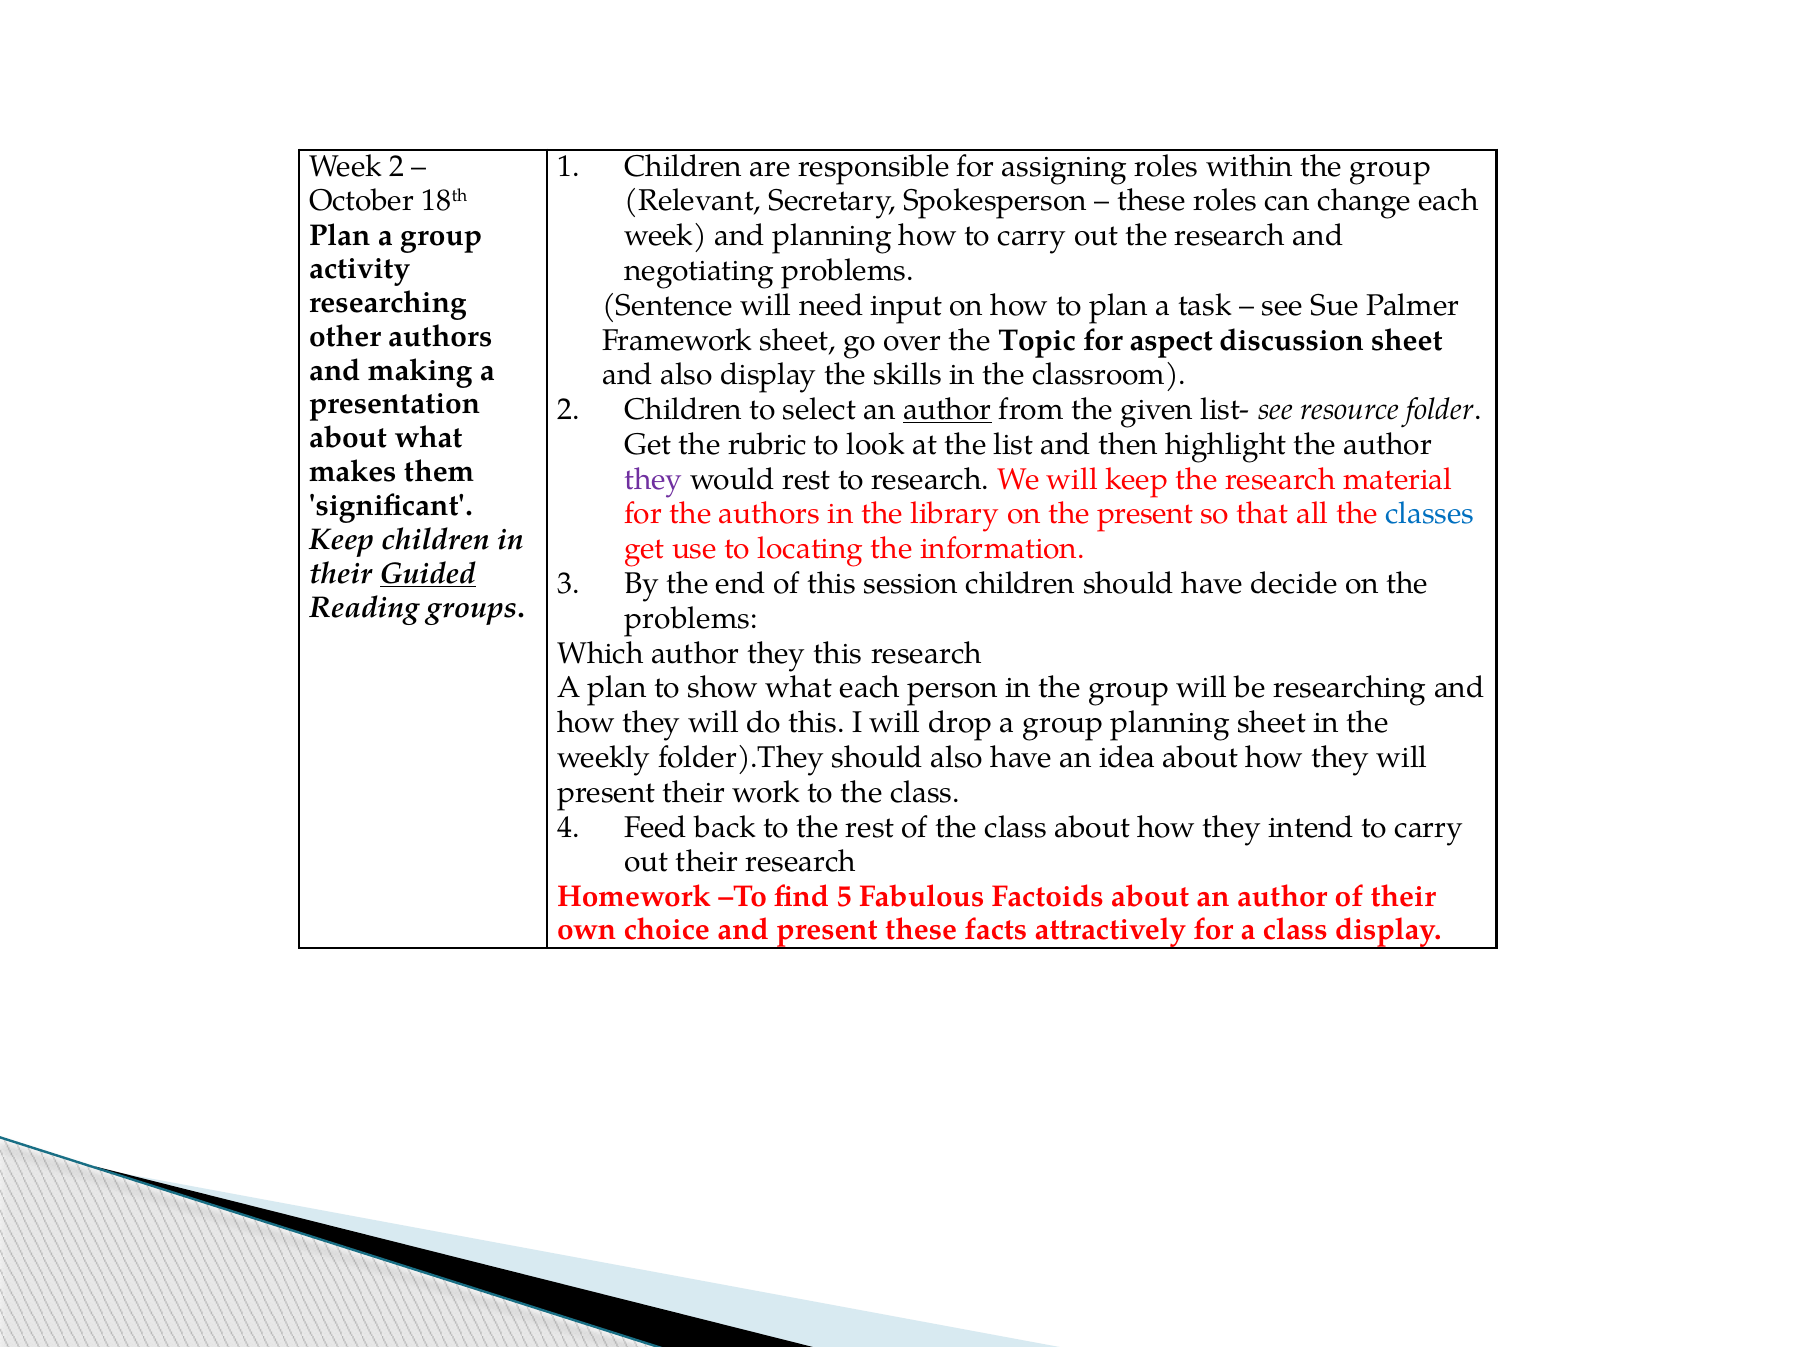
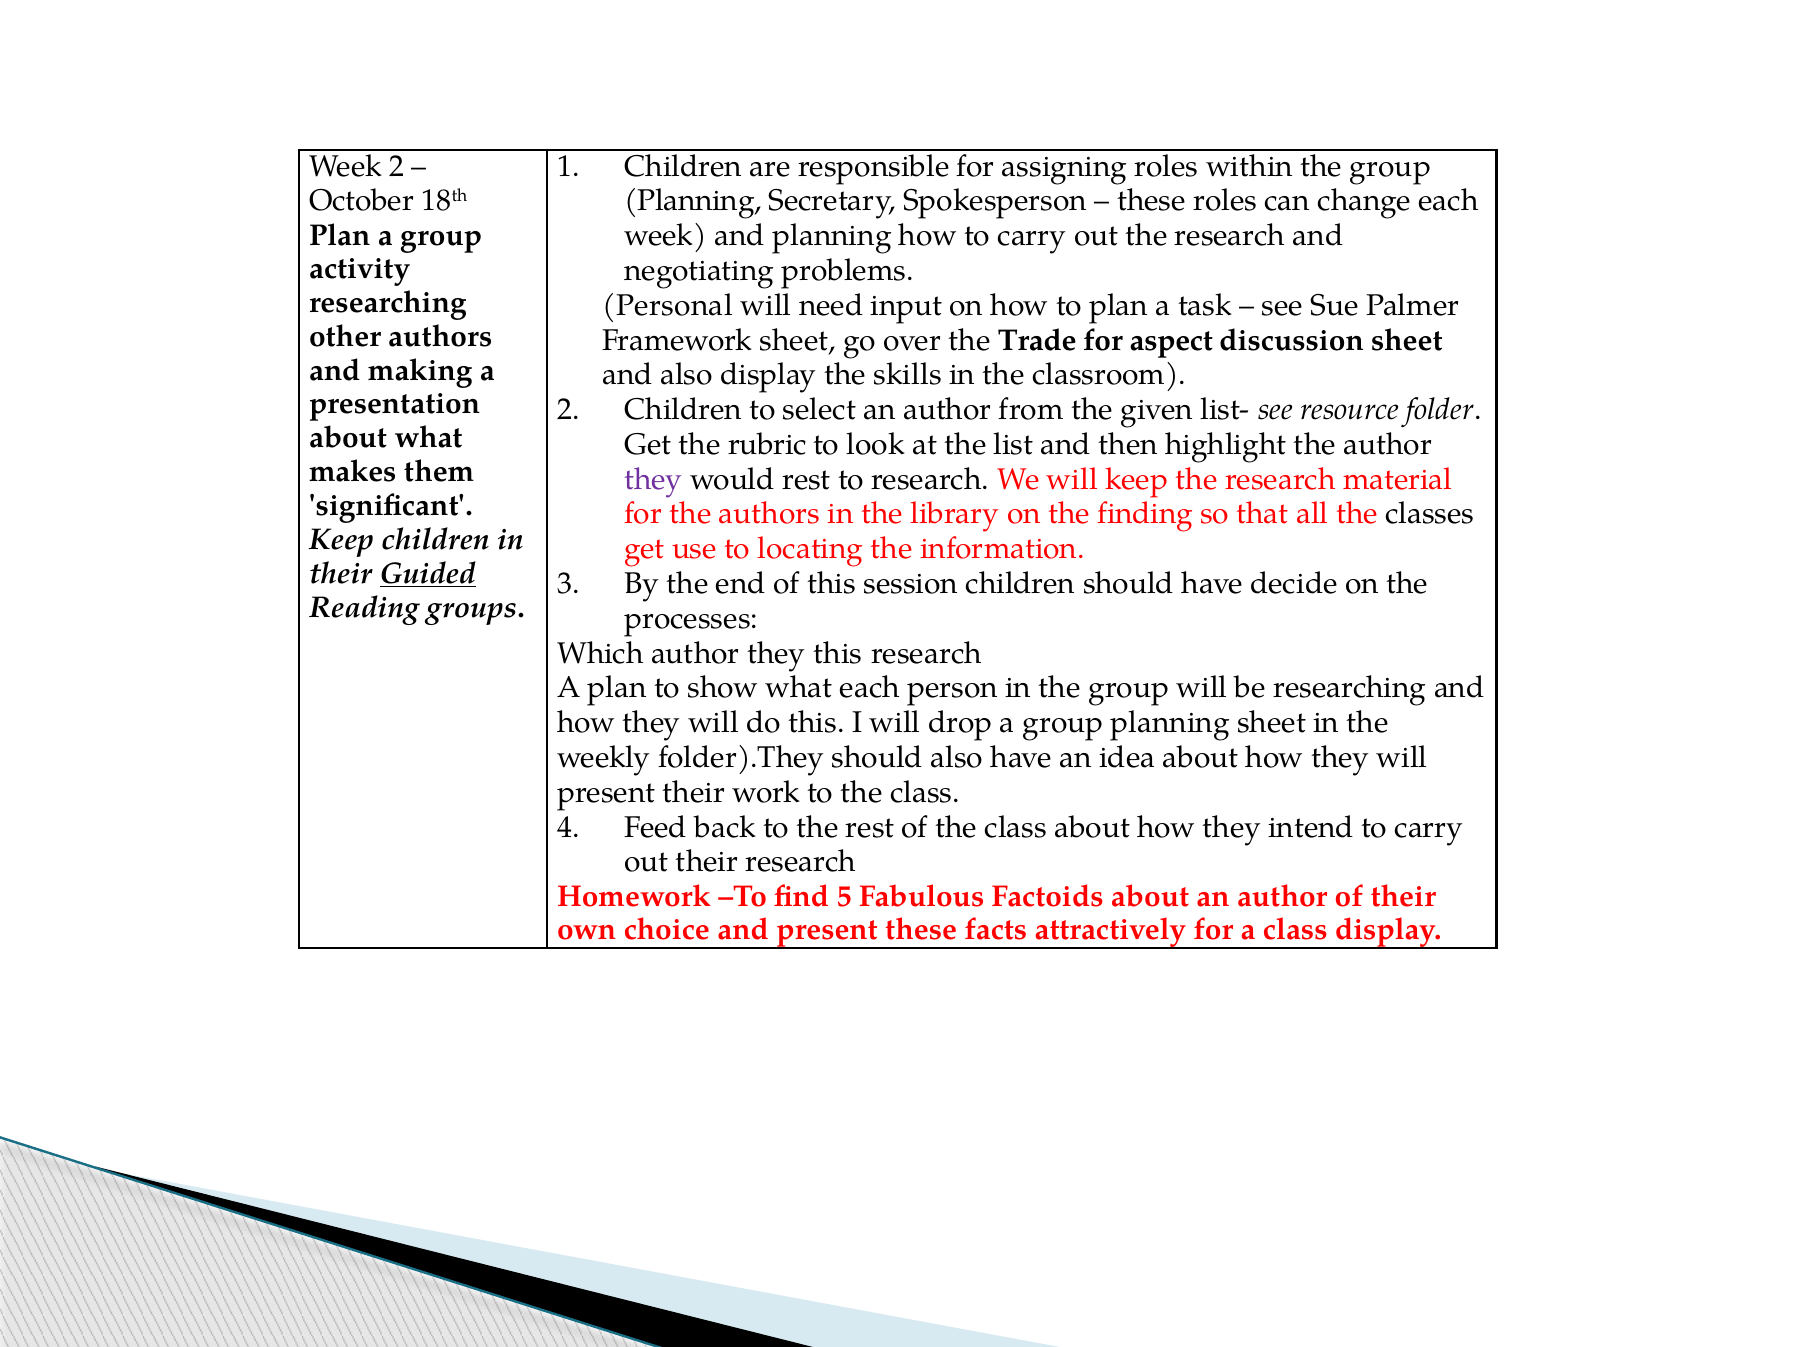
Relevant at (693, 201): Relevant -> Planning
Sentence: Sentence -> Personal
Topic: Topic -> Trade
author at (947, 410) underline: present -> none
the present: present -> finding
classes colour: blue -> black
problems at (691, 618): problems -> processes
